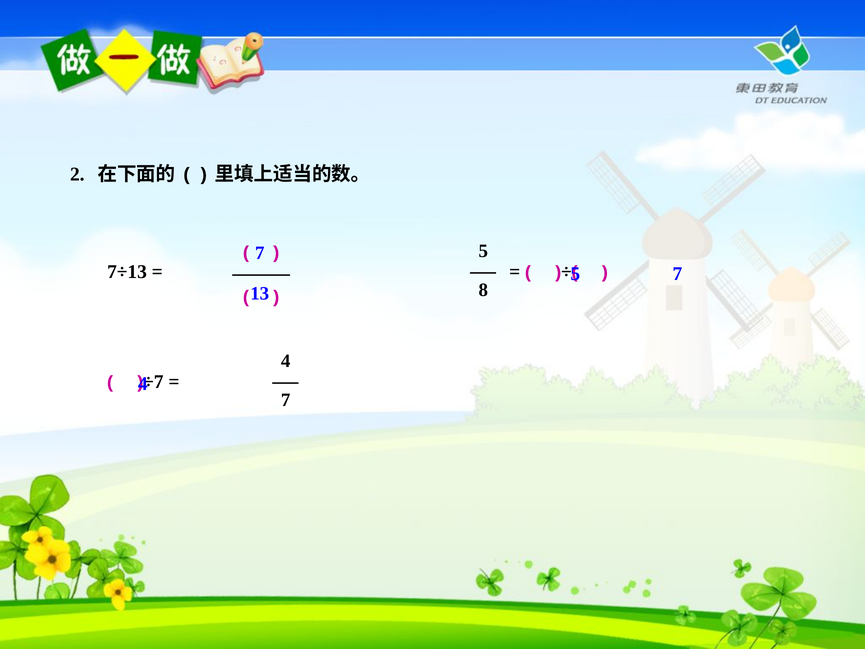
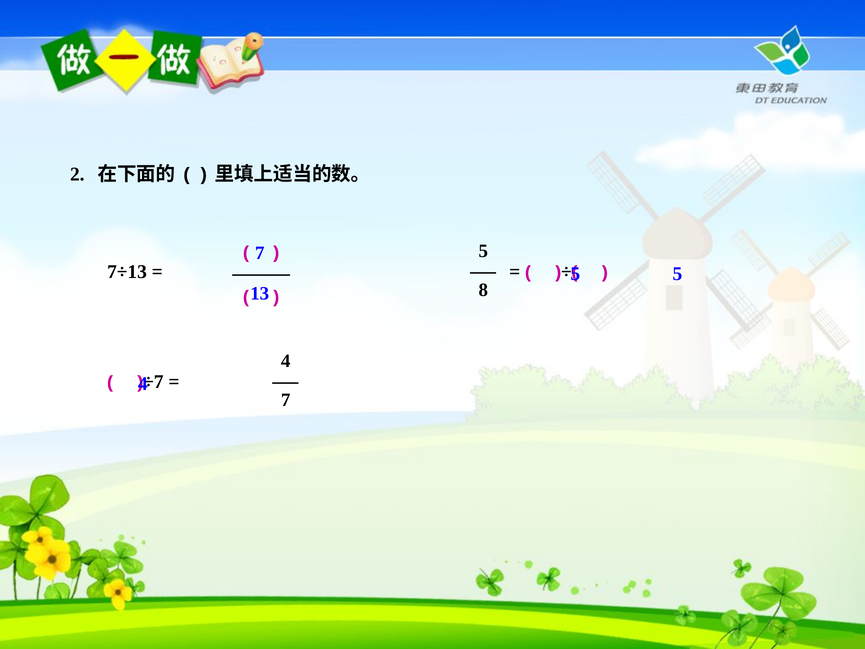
7 at (677, 274): 7 -> 5
